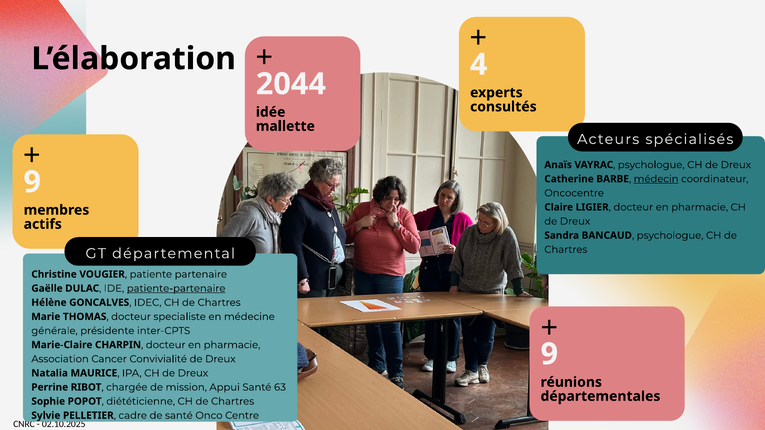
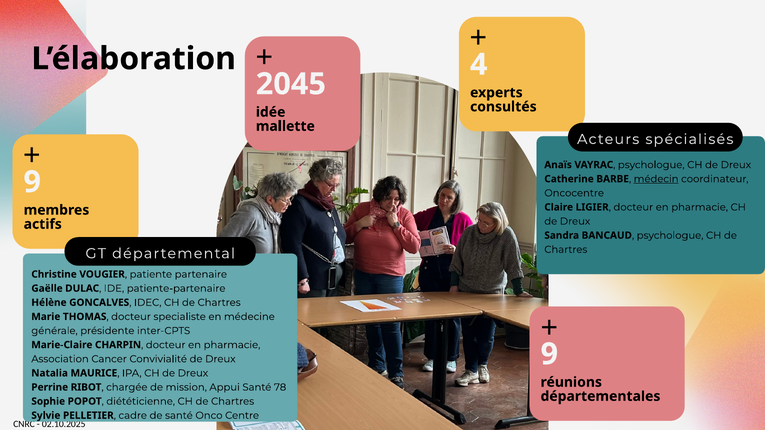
2044: 2044 -> 2045
patiente-partenaire underline: present -> none
63: 63 -> 78
